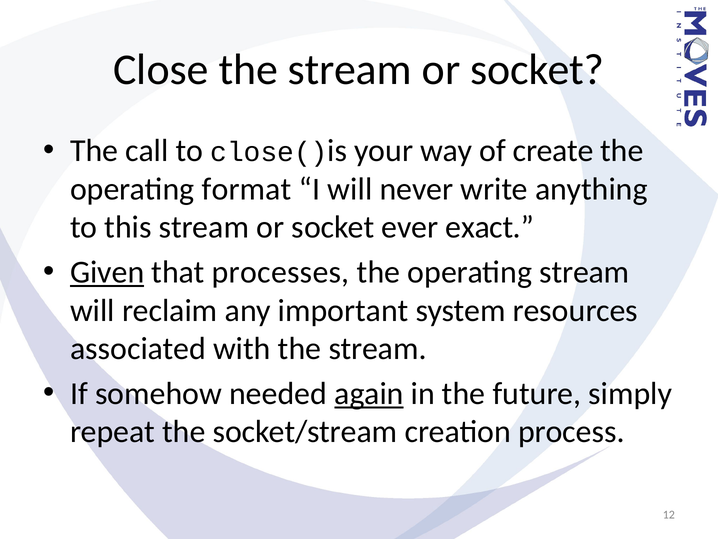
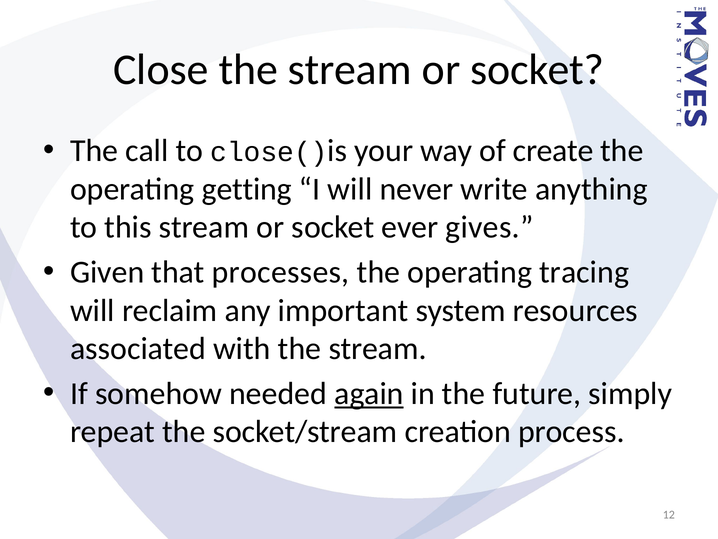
format: format -> getting
exact: exact -> gives
Given underline: present -> none
operating stream: stream -> tracing
